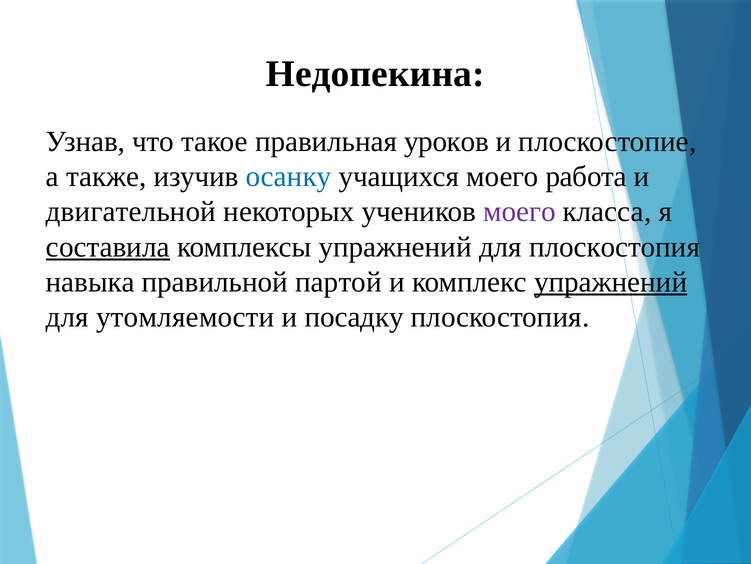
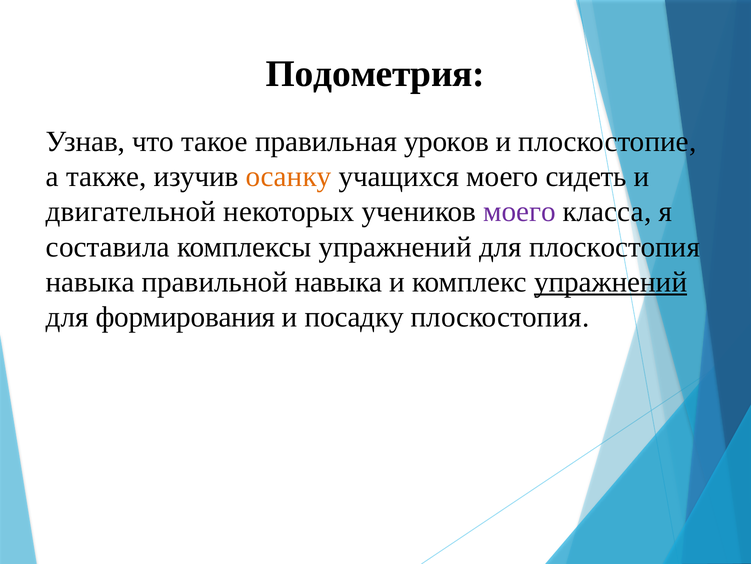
Недопекина: Недопекина -> Подометрия
осанку colour: blue -> orange
работа: работа -> сидеть
составила underline: present -> none
правильной партой: партой -> навыка
утомляемости: утомляемости -> формирования
